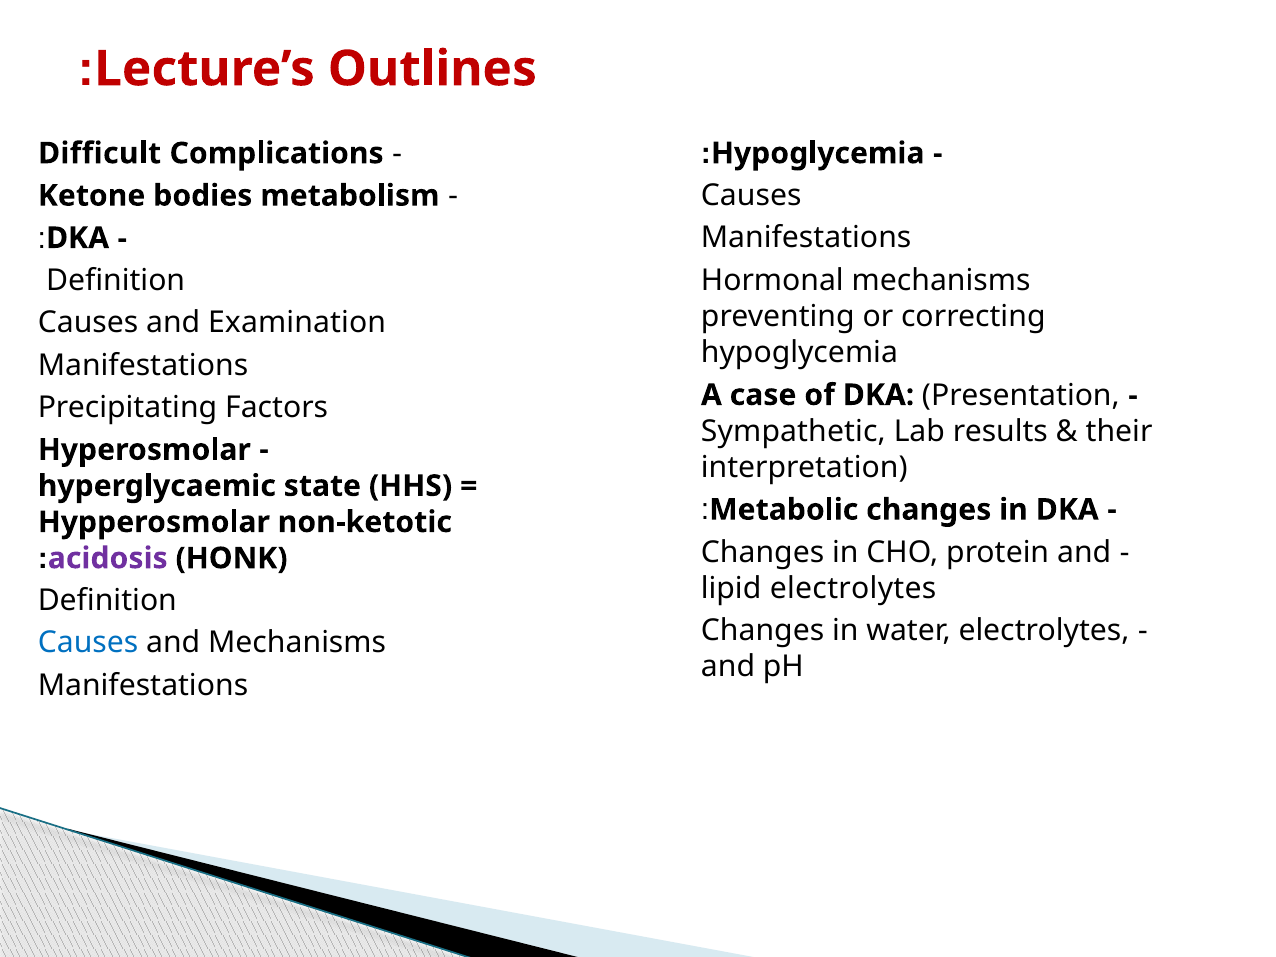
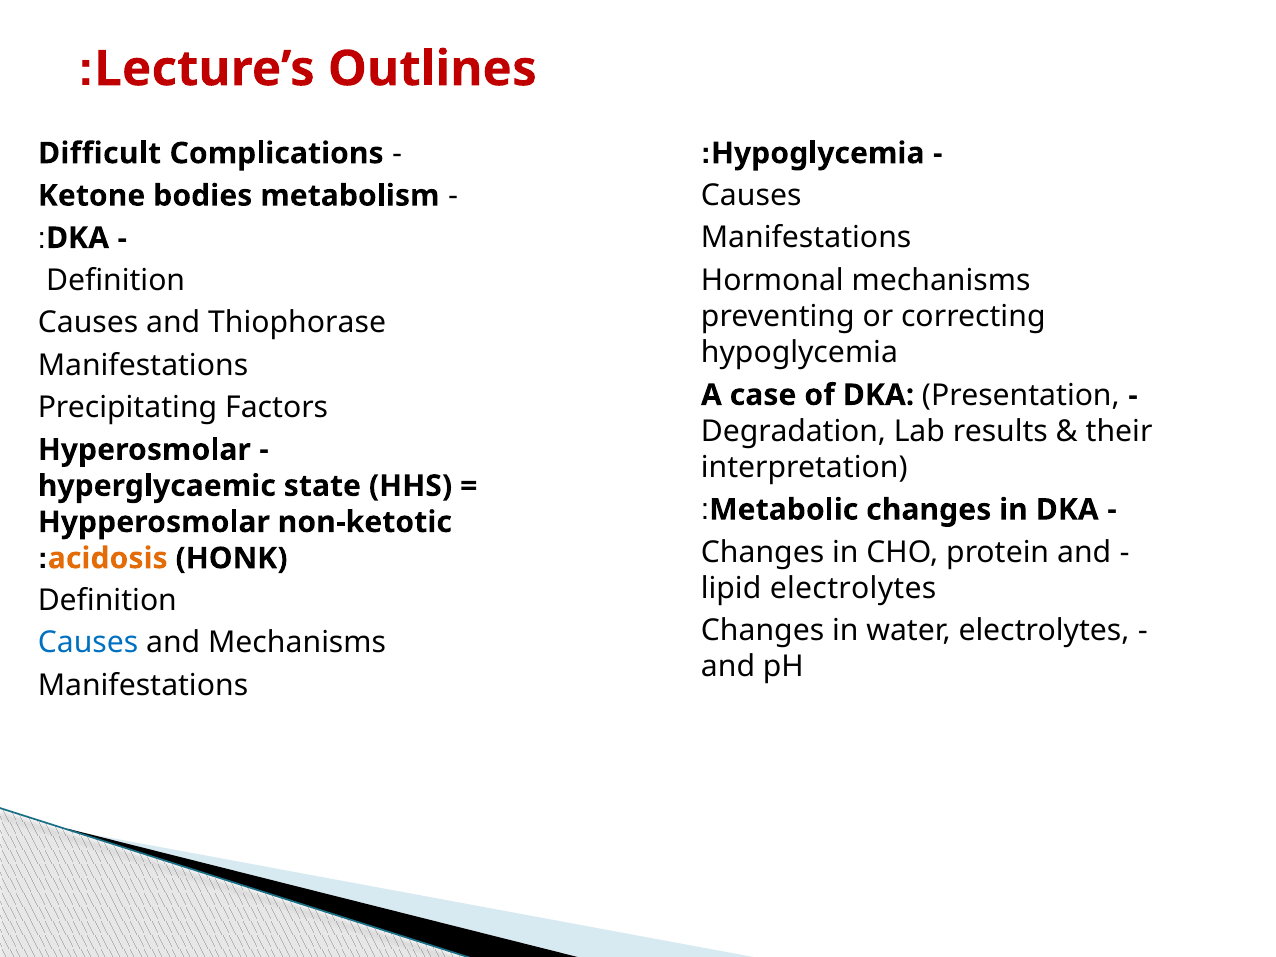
Examination: Examination -> Thiophorase
Sympathetic: Sympathetic -> Degradation
acidosis colour: purple -> orange
